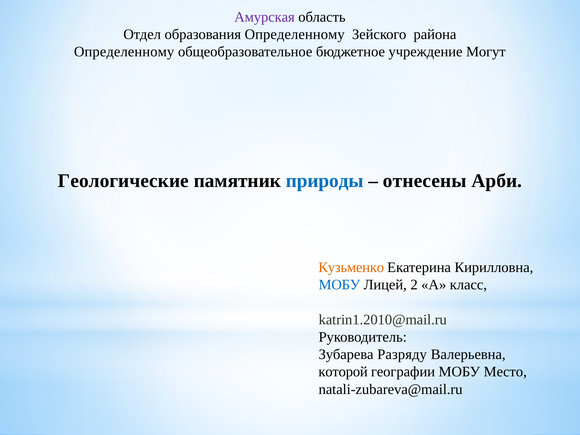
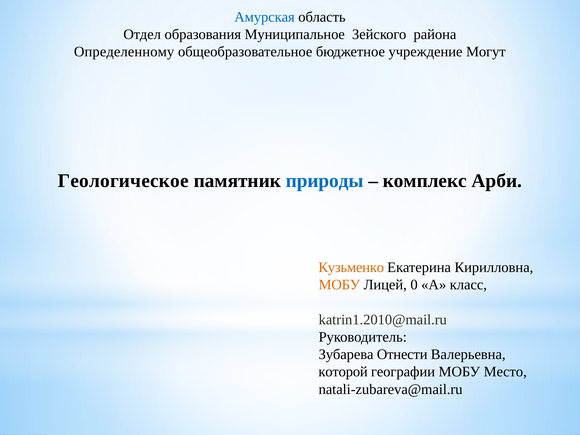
Амурская colour: purple -> blue
образования Определенному: Определенному -> Муниципальное
Геологические: Геологические -> Геологическое
отнесены: отнесены -> комплекс
МОБУ at (339, 285) colour: blue -> orange
2: 2 -> 0
Разряду: Разряду -> Отнести
